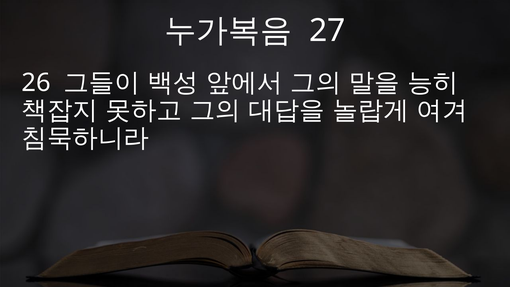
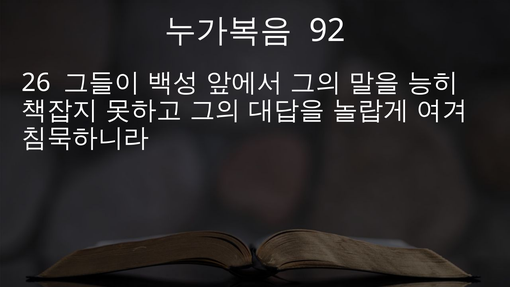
27: 27 -> 92
